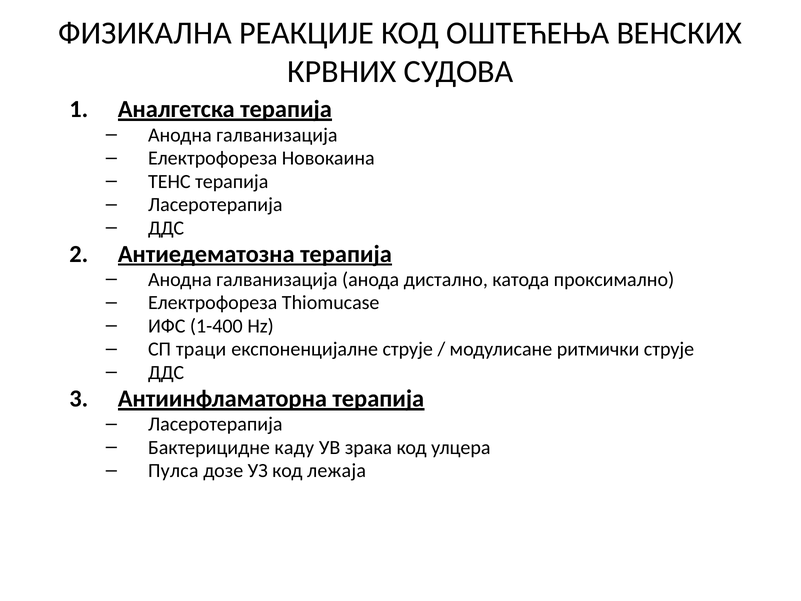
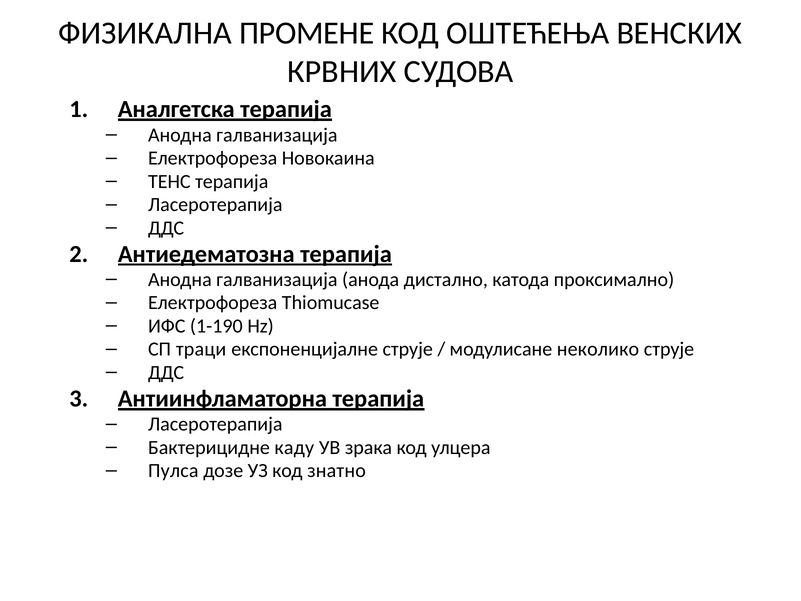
РЕАКЦИЈЕ: РЕАКЦИЈЕ -> ПРОМЕНЕ
1-400: 1-400 -> 1-190
ритмички: ритмички -> неколико
лежаја: лежаја -> знатно
